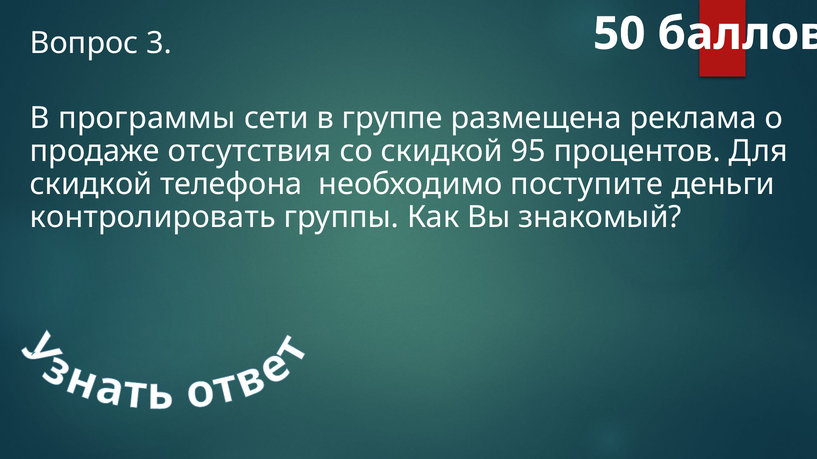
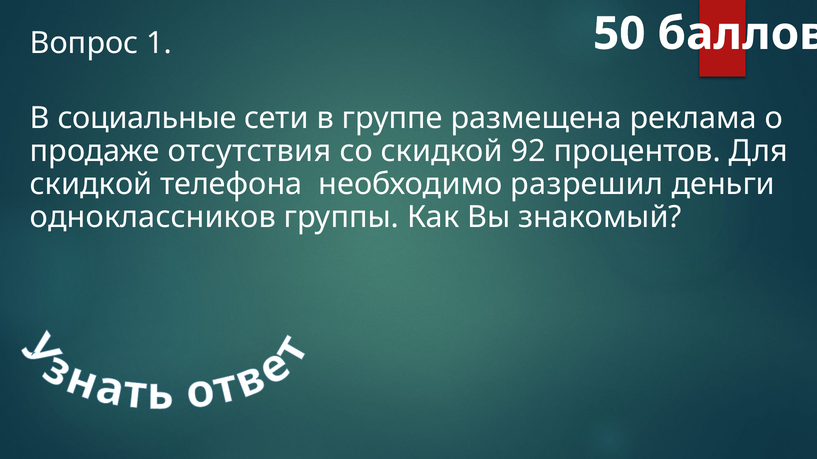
3: 3 -> 1
программы: программы -> социальные
95: 95 -> 92
поступите: поступите -> разрешил
контролировать: контролировать -> одноклассников
